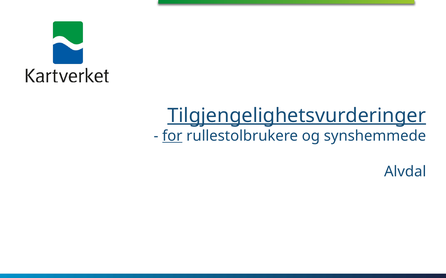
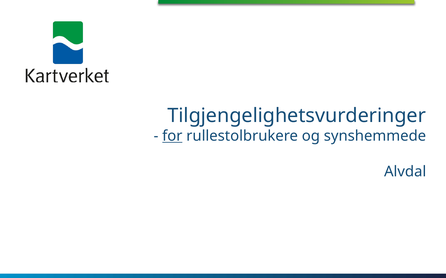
Tilgjengelighetsvurderinger underline: present -> none
